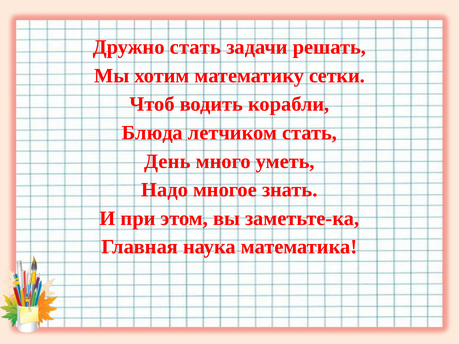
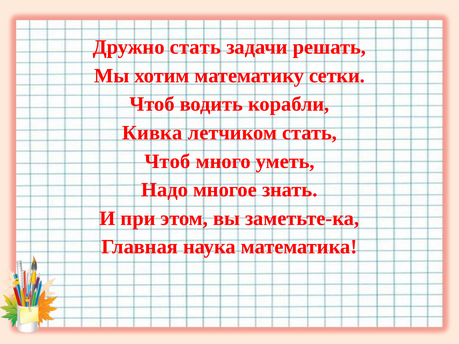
Блюда: Блюда -> Кивка
День at (167, 161): День -> Чтоб
